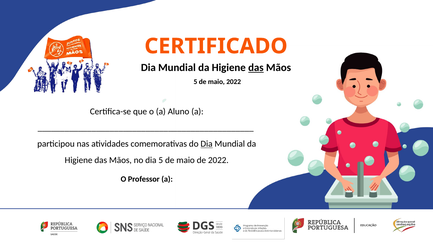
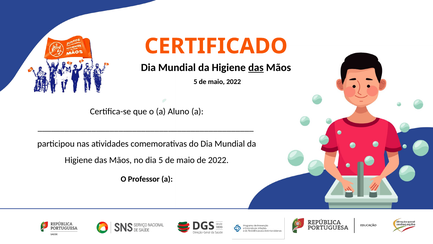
Dia at (207, 144) underline: present -> none
